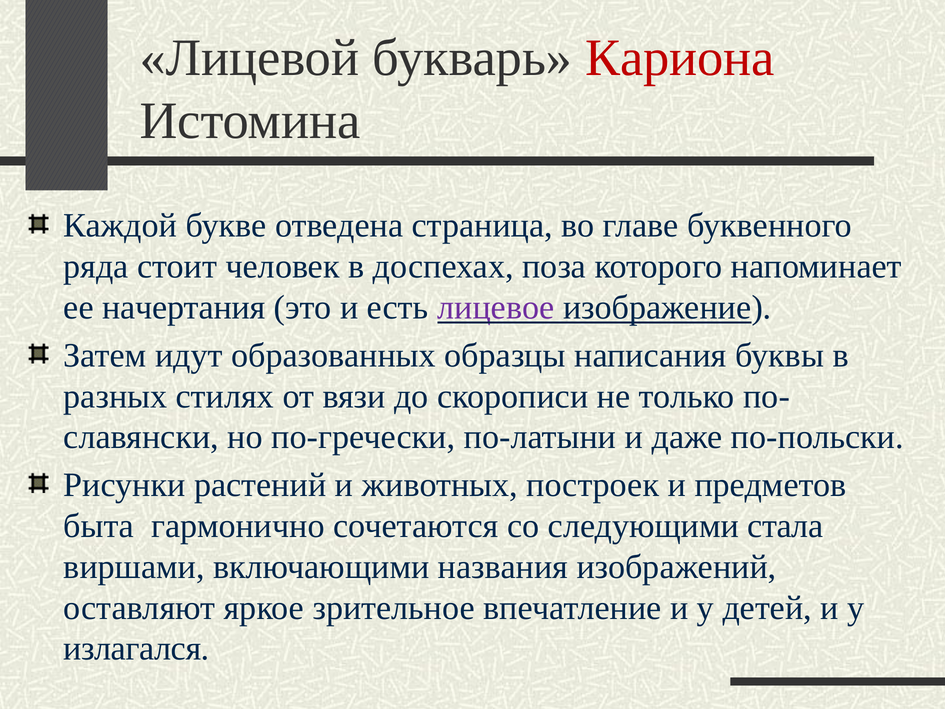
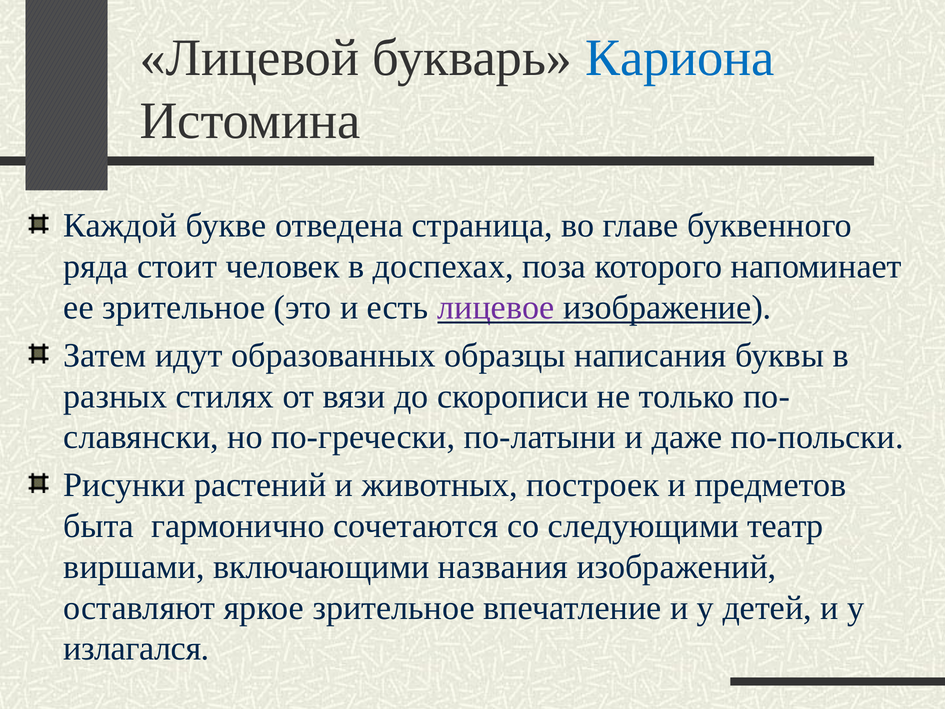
Кариона colour: red -> blue
ее начертания: начертания -> зрительное
стала: стала -> театр
